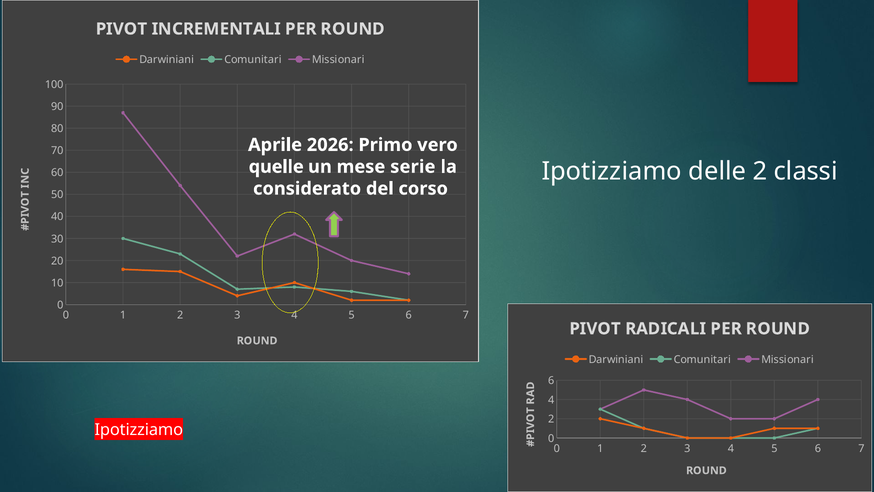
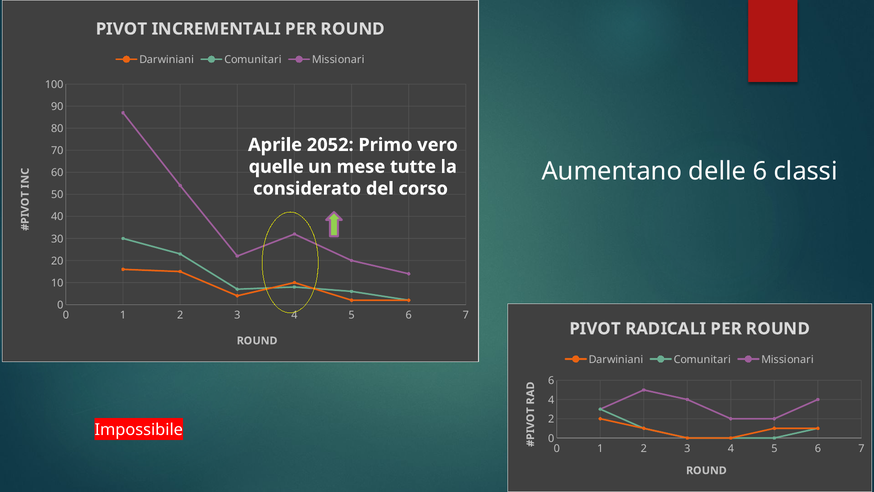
2026: 2026 -> 2052
serie: serie -> tutte
Ipotizziamo at (612, 171): Ipotizziamo -> Aumentano
delle 2: 2 -> 6
Ipotizziamo at (139, 430): Ipotizziamo -> Impossibile
